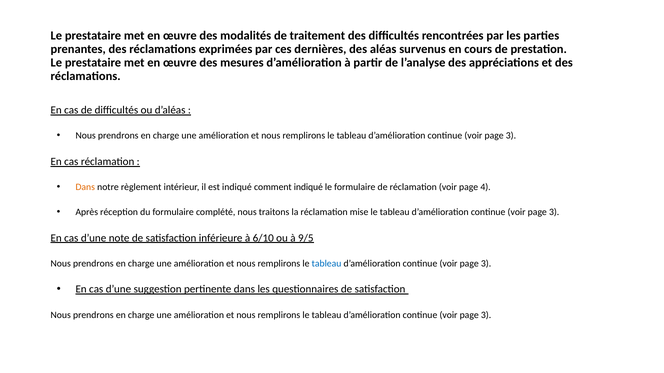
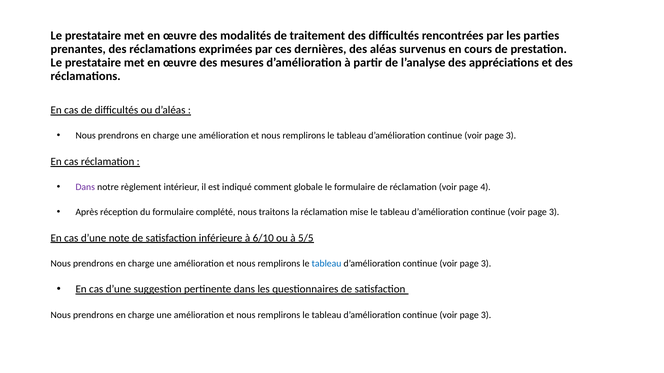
Dans at (85, 187) colour: orange -> purple
comment indiqué: indiqué -> globale
9/5: 9/5 -> 5/5
